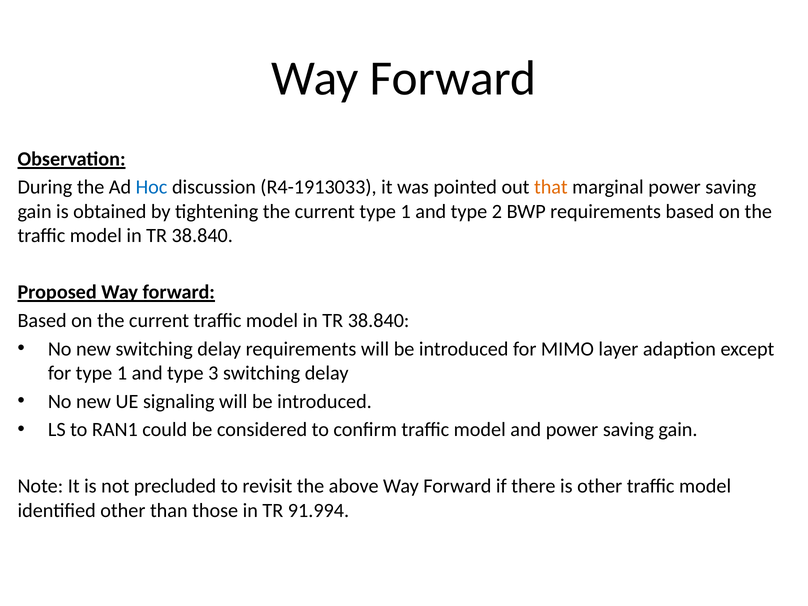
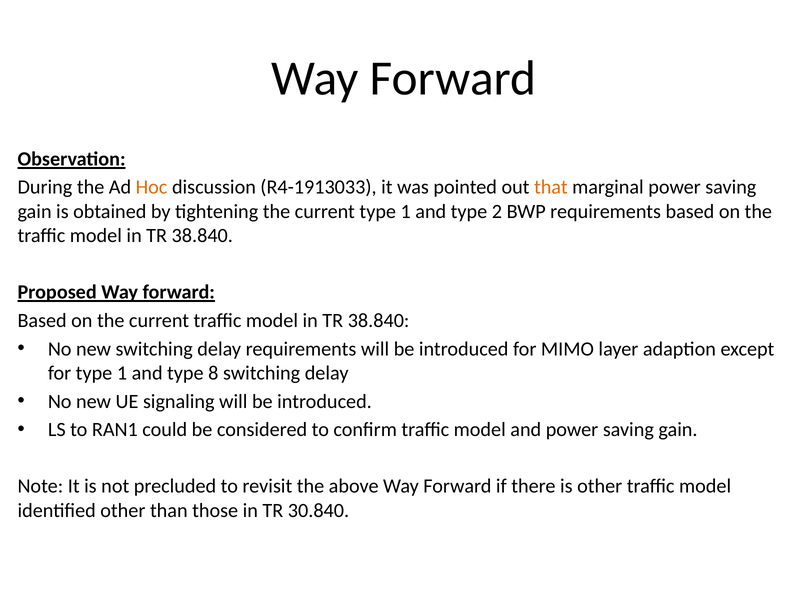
Hoc colour: blue -> orange
3: 3 -> 8
91.994: 91.994 -> 30.840
